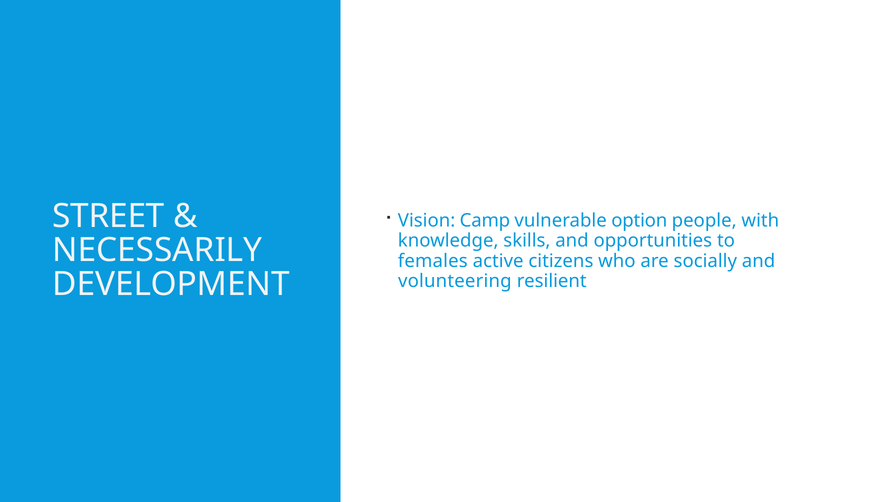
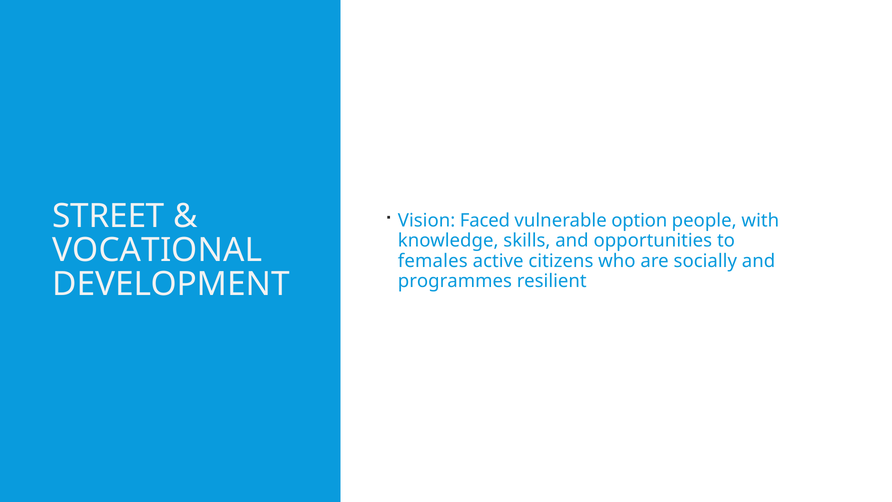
Camp: Camp -> Faced
NECESSARILY: NECESSARILY -> VOCATIONAL
volunteering: volunteering -> programmes
